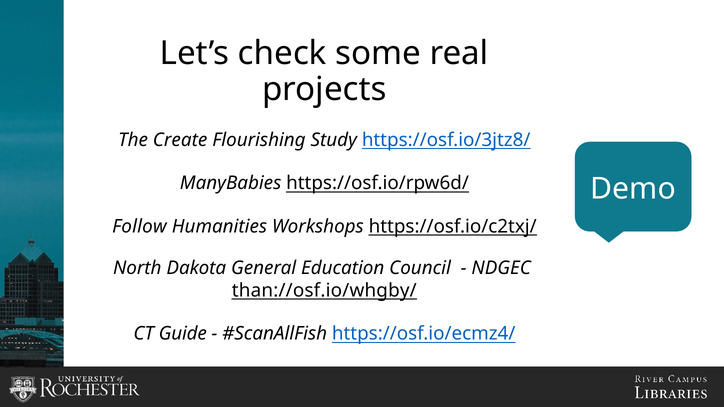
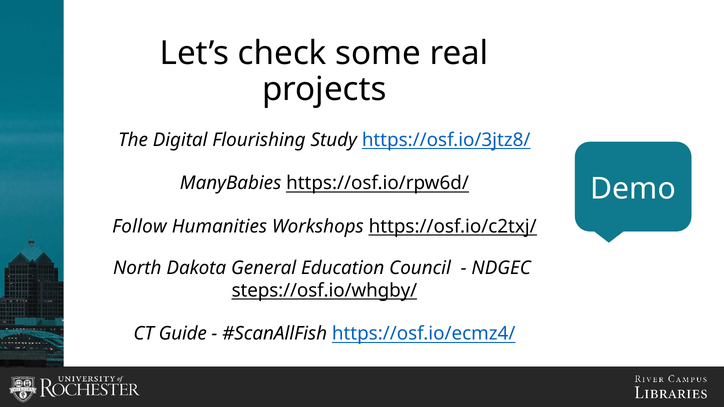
Create: Create -> Digital
than://osf.io/whgby/: than://osf.io/whgby/ -> steps://osf.io/whgby/
